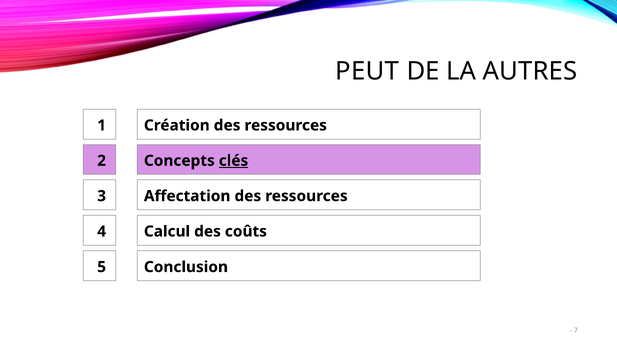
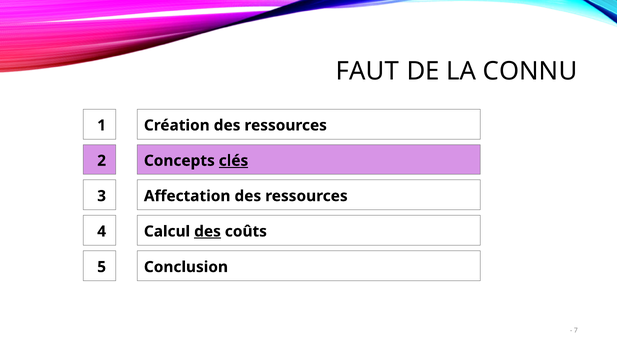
PEUT: PEUT -> FAUT
AUTRES: AUTRES -> CONNU
des at (207, 231) underline: none -> present
